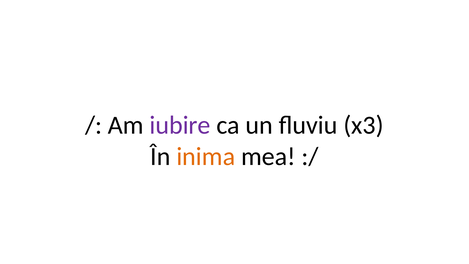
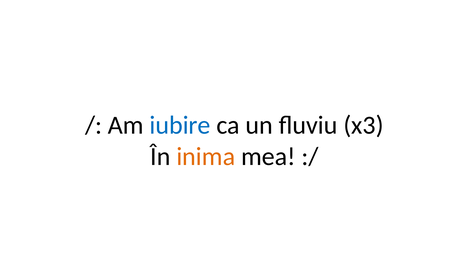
iubire colour: purple -> blue
